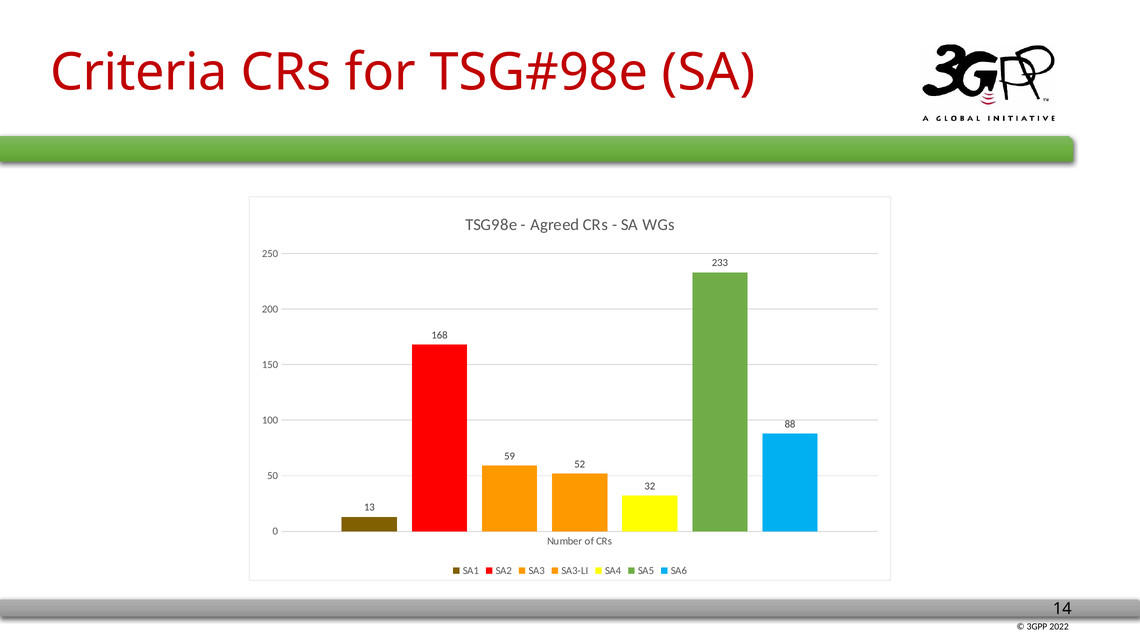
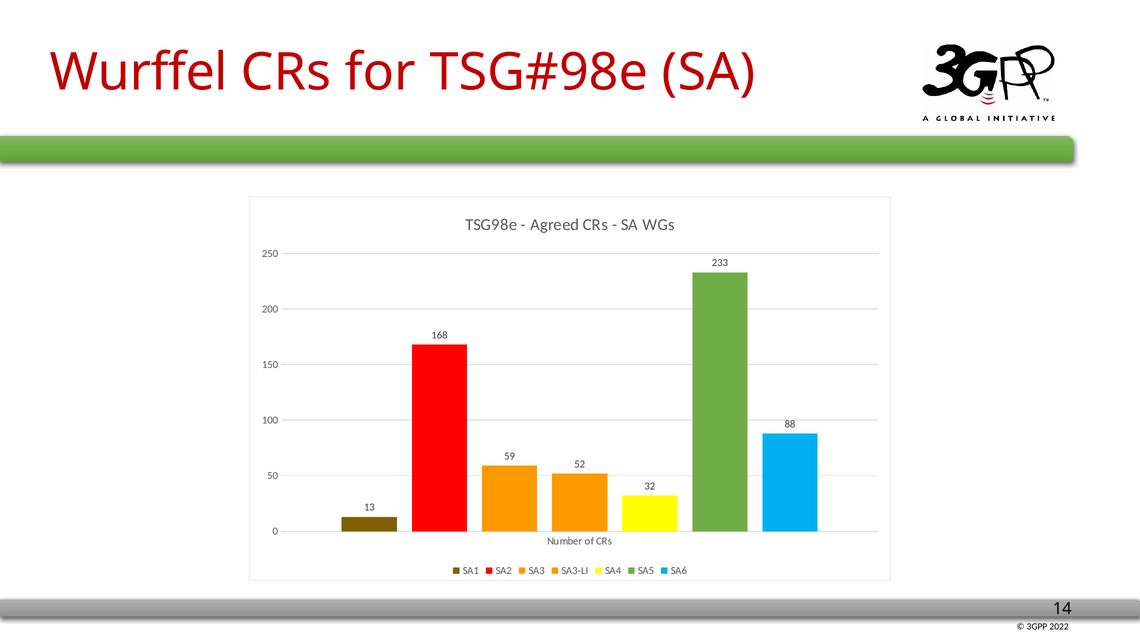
Criteria: Criteria -> Wurffel
